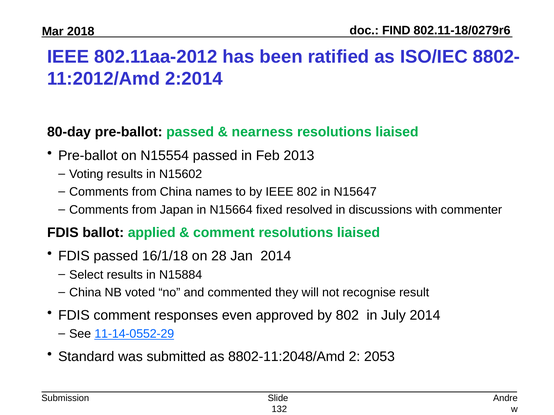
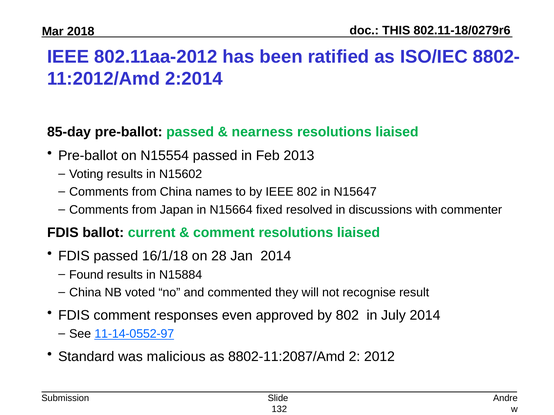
FIND: FIND -> THIS
80-day: 80-day -> 85-day
applied: applied -> current
Select: Select -> Found
11-14-0552-29: 11-14-0552-29 -> 11-14-0552-97
submitted: submitted -> malicious
8802-11:2048/Amd: 8802-11:2048/Amd -> 8802-11:2087/Amd
2053: 2053 -> 2012
